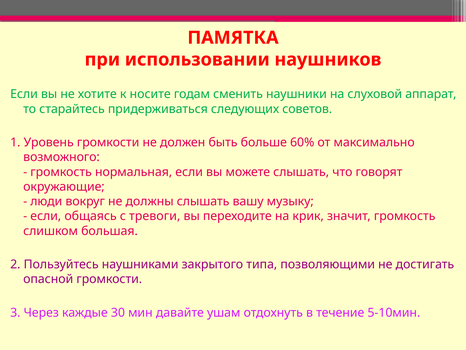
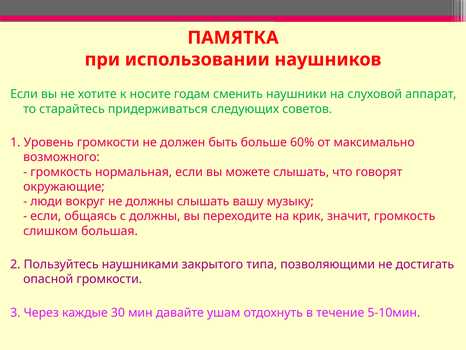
с тревоги: тревоги -> должны
